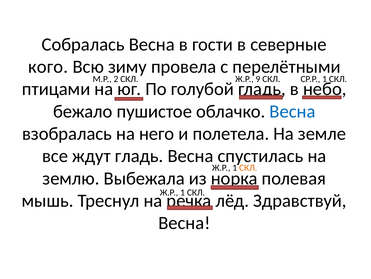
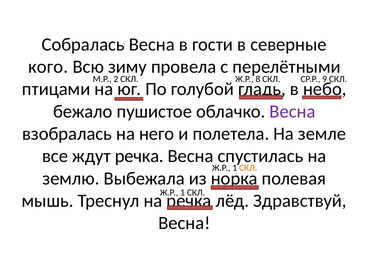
9: 9 -> 8
СР.Р 1: 1 -> 9
Весна at (292, 111) colour: blue -> purple
ждут гладь: гладь -> речка
